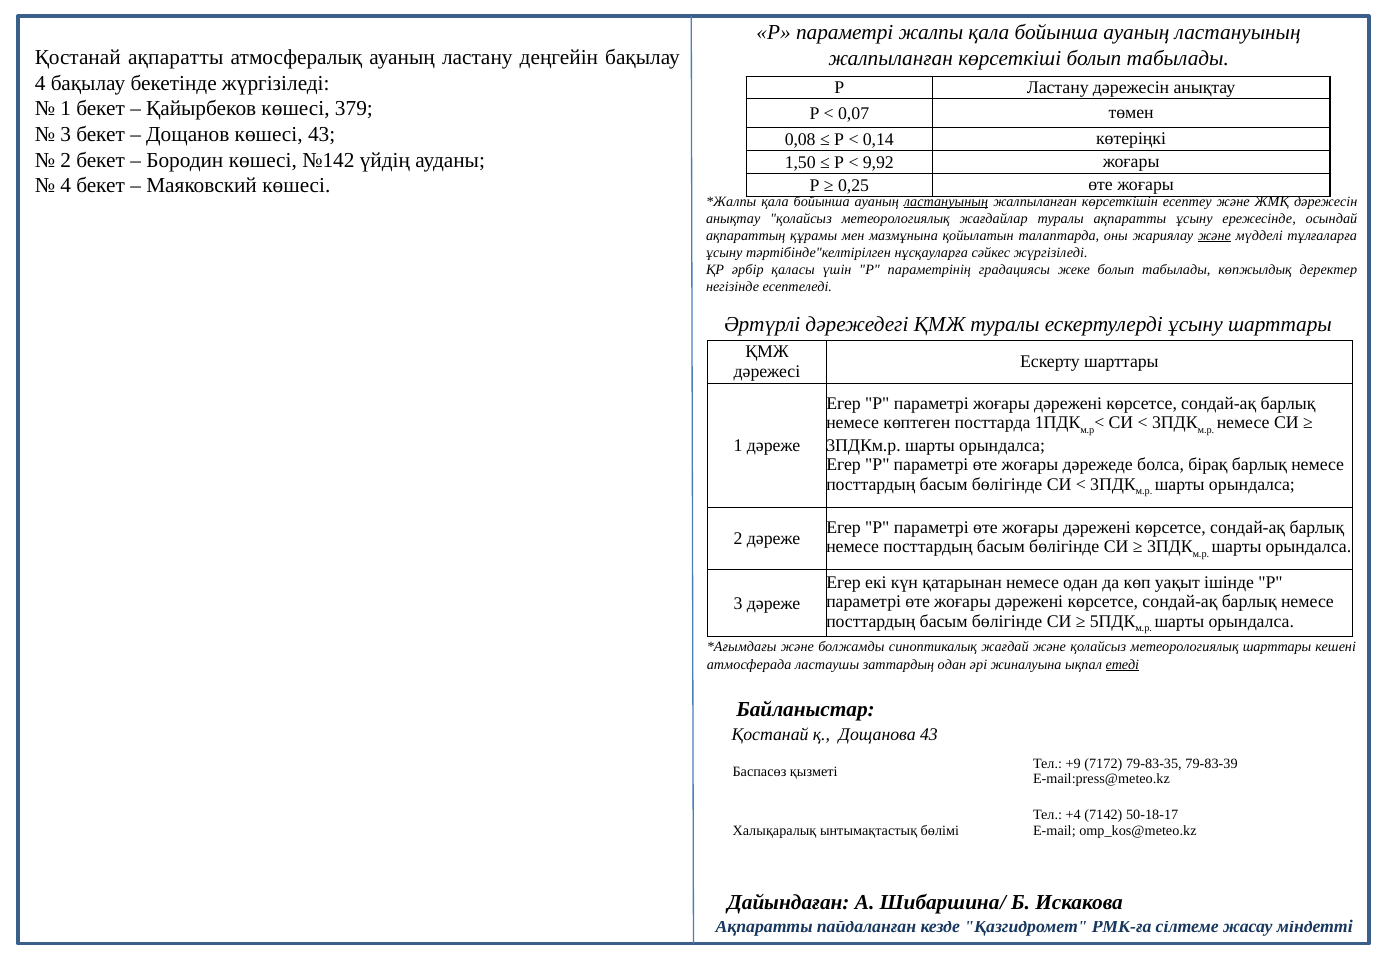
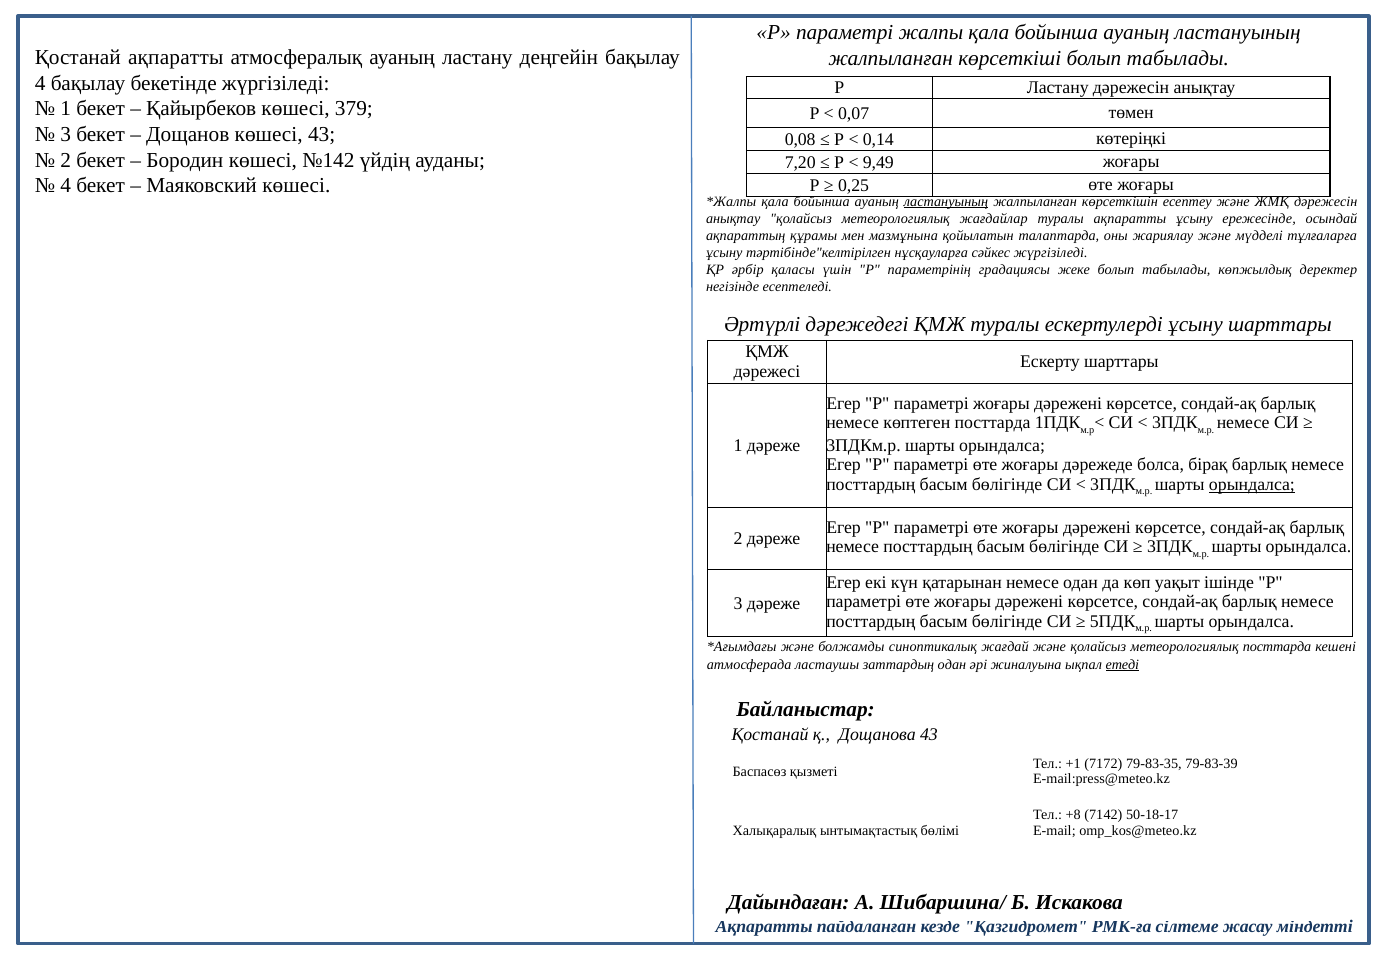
1,50: 1,50 -> 7,20
9,92: 9,92 -> 9,49
және at (1214, 236) underline: present -> none
орындалса at (1252, 485) underline: none -> present
метеорологиялық шарттары: шарттары -> посттарда
+9: +9 -> +1
+4: +4 -> +8
